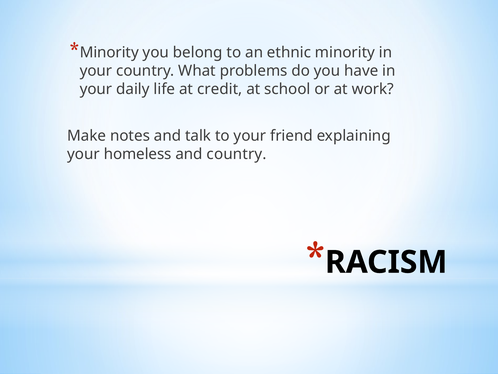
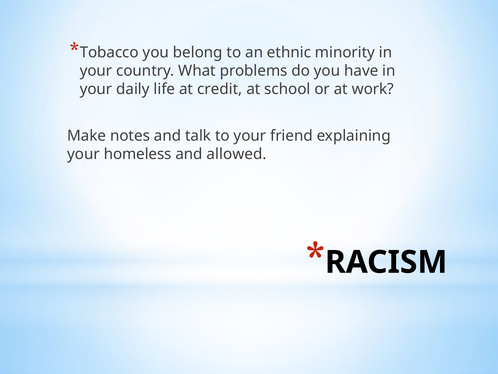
Minority at (109, 53): Minority -> Tobacco
and country: country -> allowed
